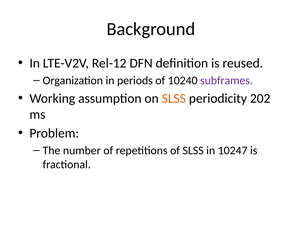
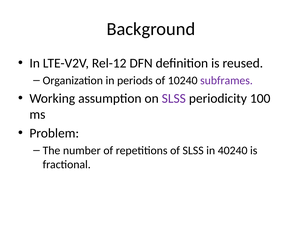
SLSS at (174, 99) colour: orange -> purple
202: 202 -> 100
10247: 10247 -> 40240
